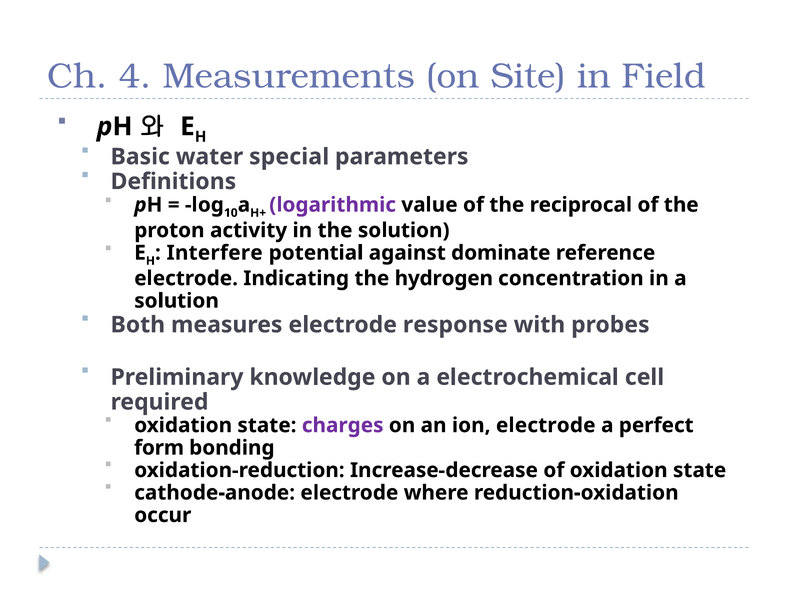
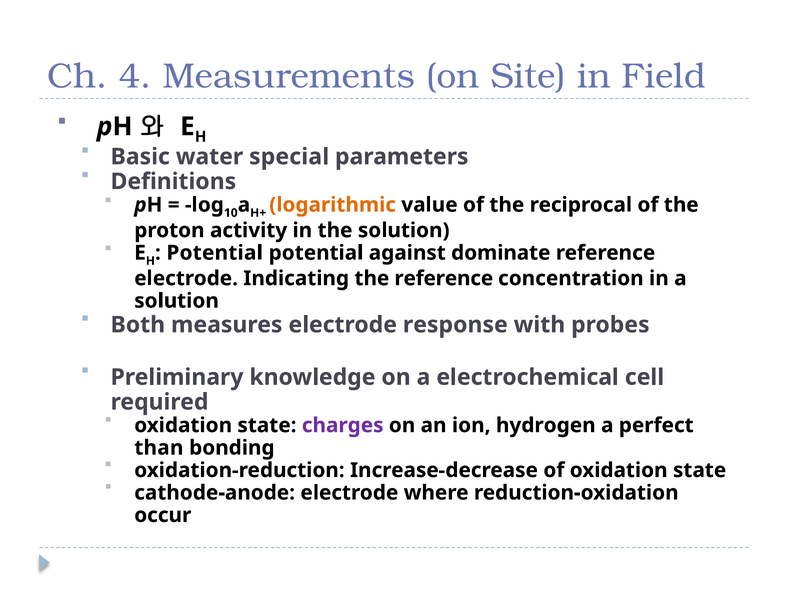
logarithmic colour: purple -> orange
Interfere at (215, 253): Interfere -> Potential
the hydrogen: hydrogen -> reference
ion electrode: electrode -> hydrogen
form: form -> than
